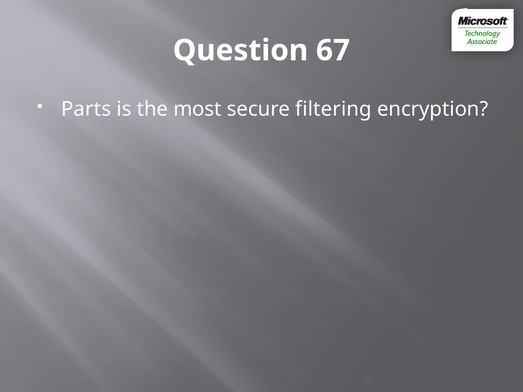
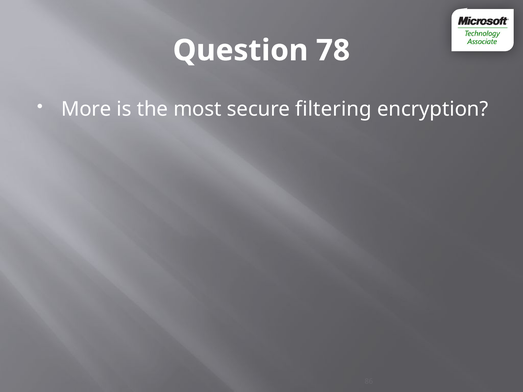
67: 67 -> 78
Parts: Parts -> More
